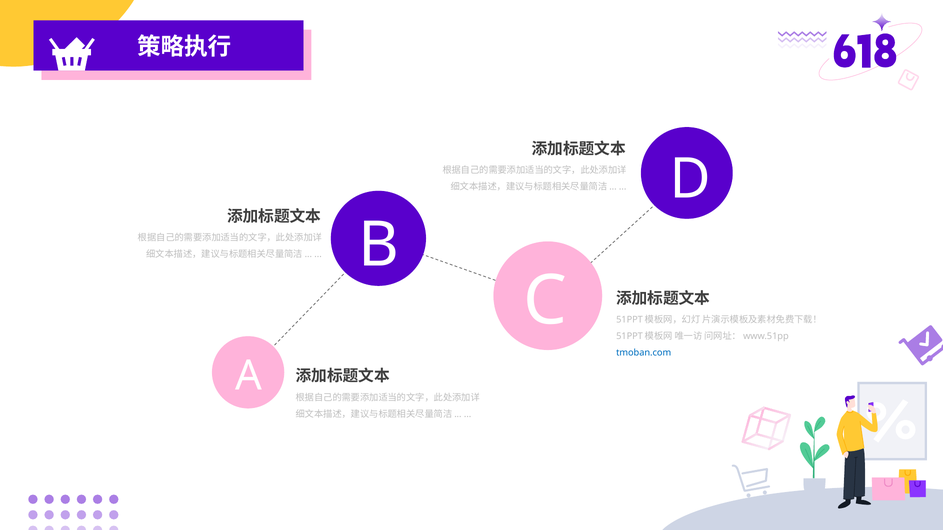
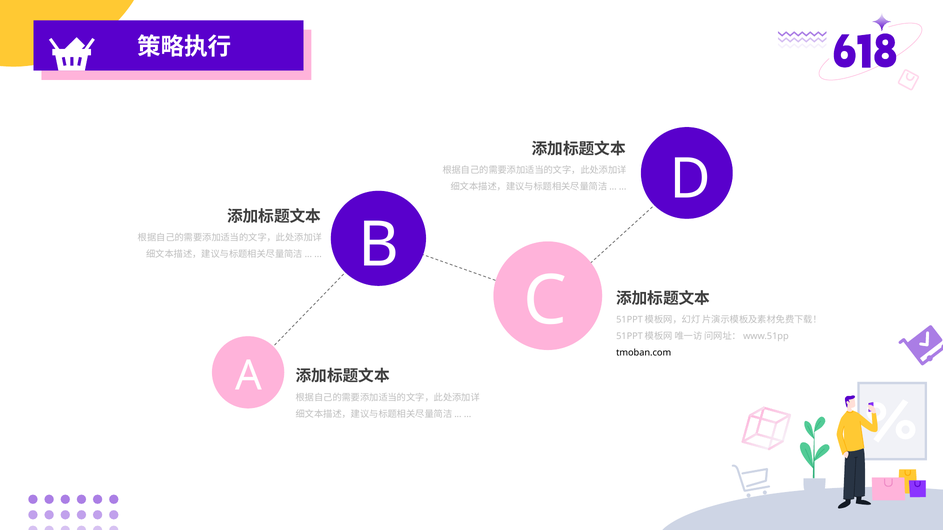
tmoban.com colour: blue -> black
